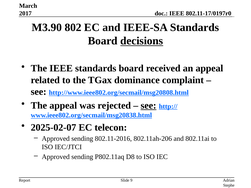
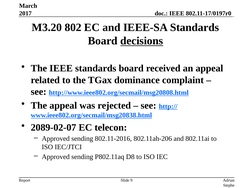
M3.90: M3.90 -> M3.20
see at (148, 106) underline: present -> none
2025-02-07: 2025-02-07 -> 2089-02-07
